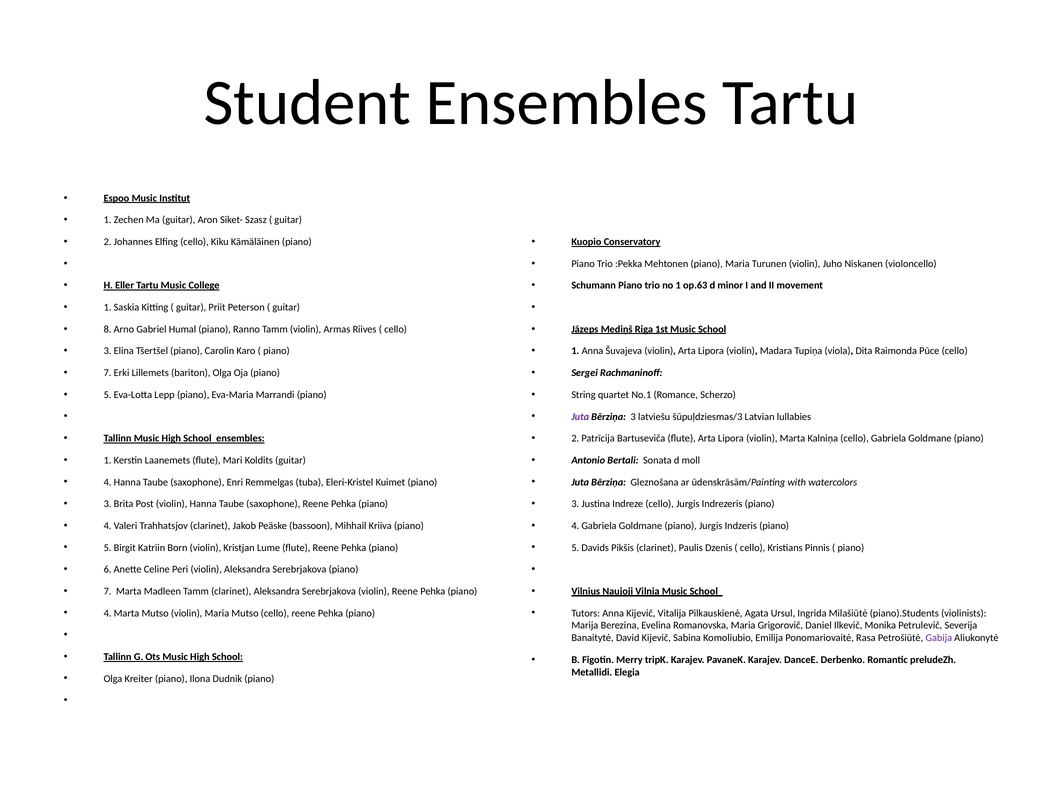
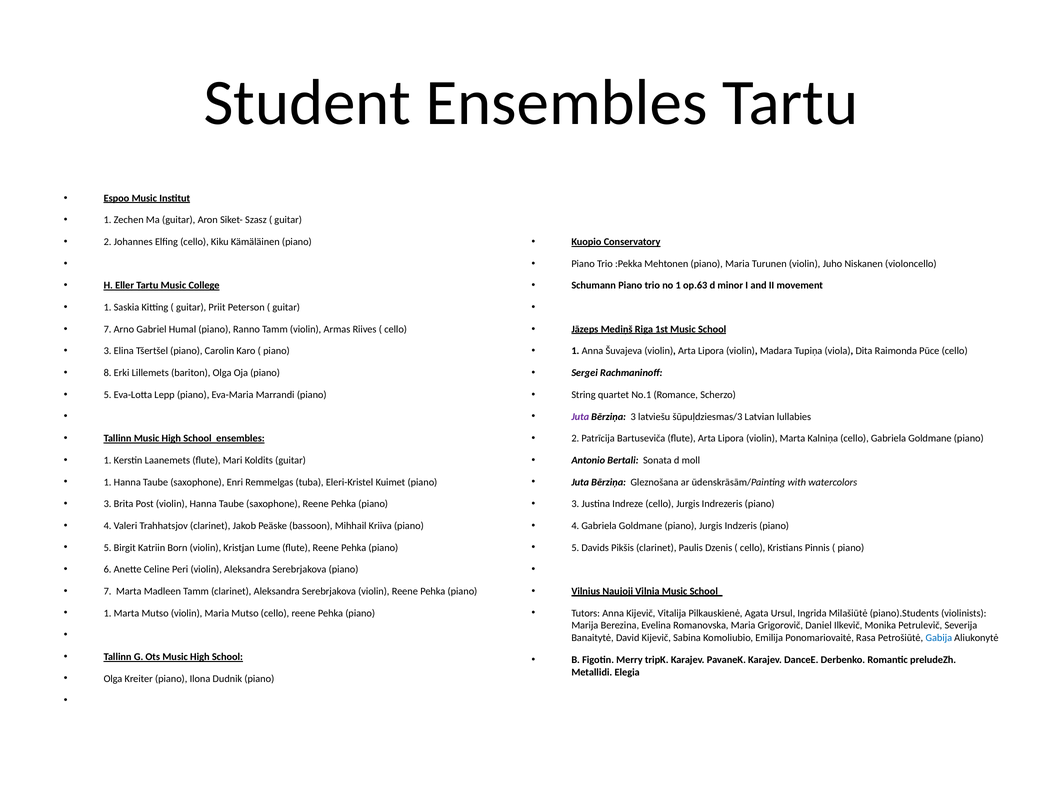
8 at (108, 329): 8 -> 7
7 at (108, 373): 7 -> 8
4 at (108, 482): 4 -> 1
4 at (108, 613): 4 -> 1
Gabija colour: purple -> blue
